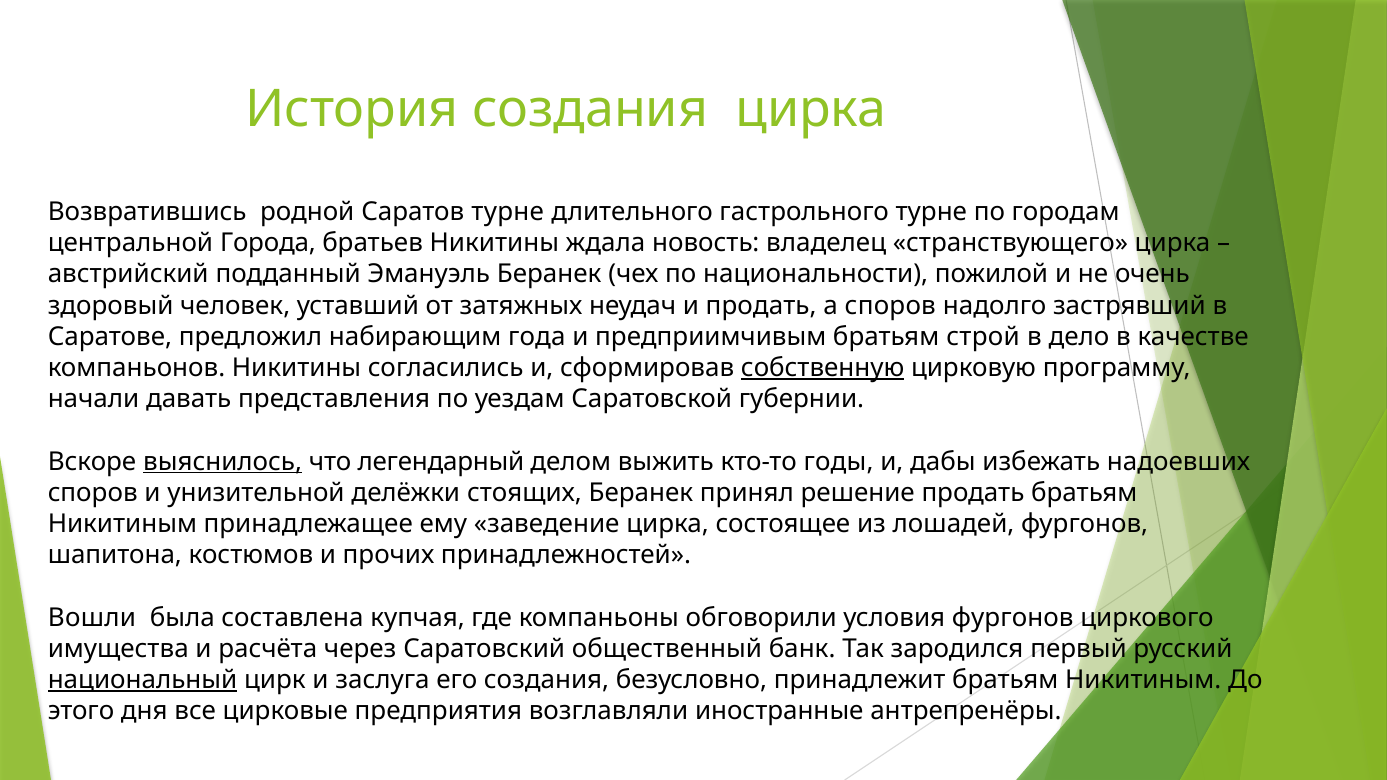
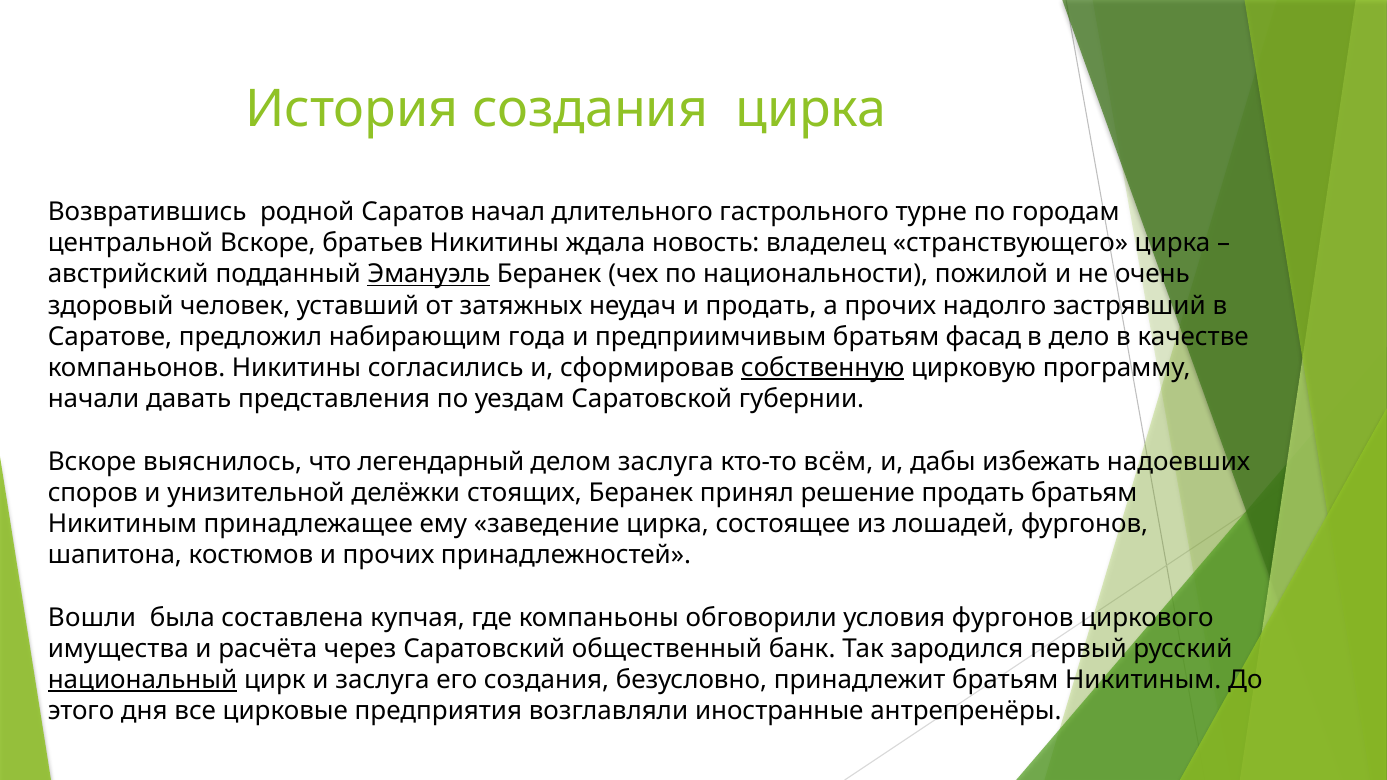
Саратов турне: турне -> начал
центральной Города: Города -> Вскоре
Эмануэль underline: none -> present
а споров: споров -> прочих
строй: строй -> фасад
выяснилось underline: present -> none
делом выжить: выжить -> заслуга
годы: годы -> всём
